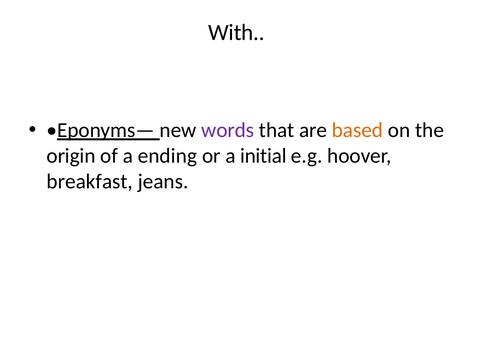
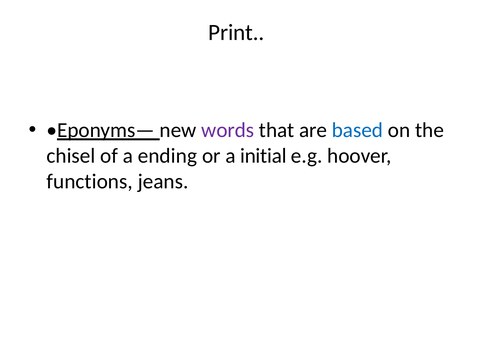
With: With -> Print
based colour: orange -> blue
origin: origin -> chisel
breakfast: breakfast -> functions
